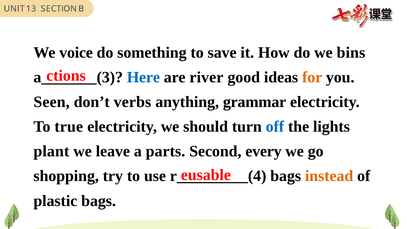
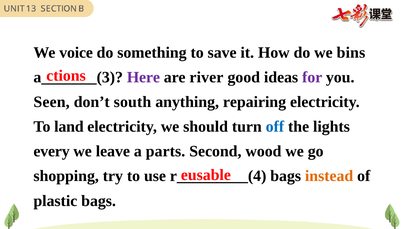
Here colour: blue -> purple
for colour: orange -> purple
verbs: verbs -> south
grammar: grammar -> repairing
true: true -> land
plant: plant -> every
every: every -> wood
